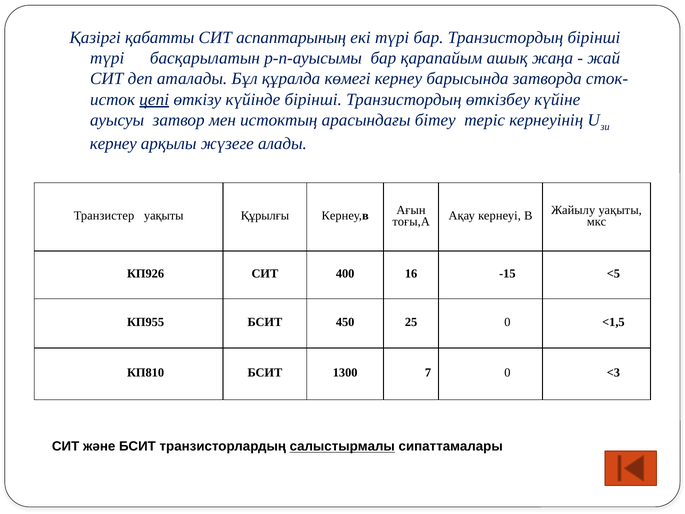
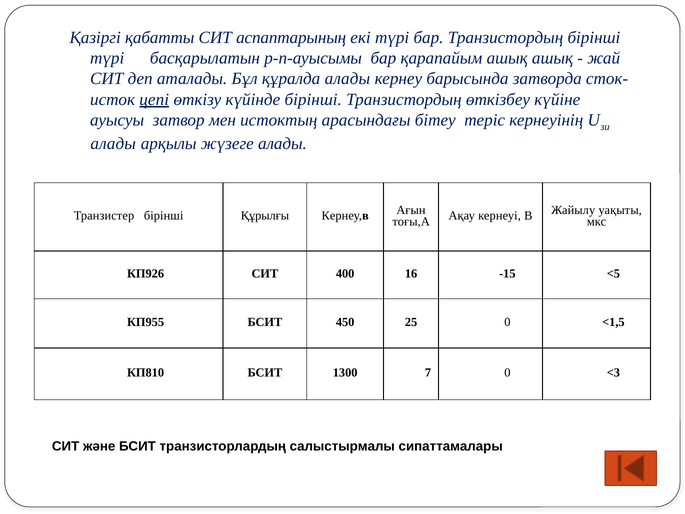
ашық жаңа: жаңа -> ашық
құралда көмегі: көмегі -> алады
кернеу at (113, 144): кернеу -> алады
Транзистер уақыты: уақыты -> бірінші
салыстырмалы underline: present -> none
